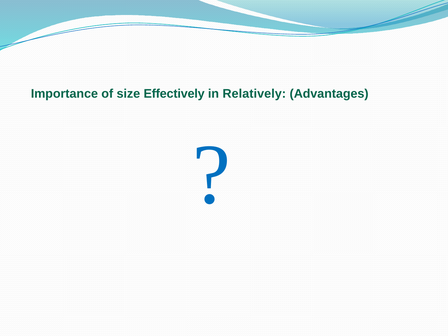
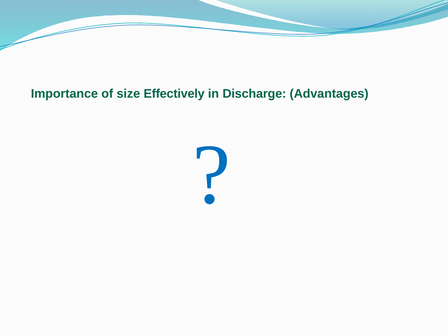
Relatively: Relatively -> Discharge
